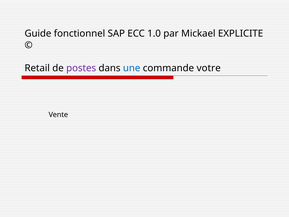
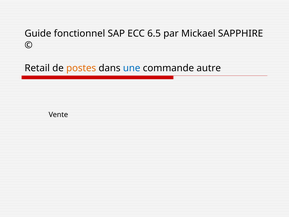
1.0: 1.0 -> 6.5
EXPLICITE: EXPLICITE -> SAPPHIRE
postes colour: purple -> orange
votre: votre -> autre
